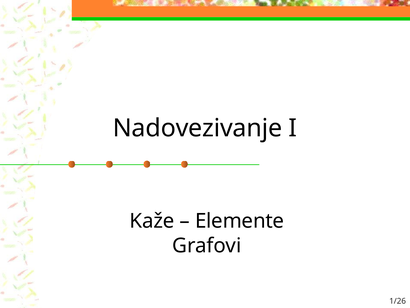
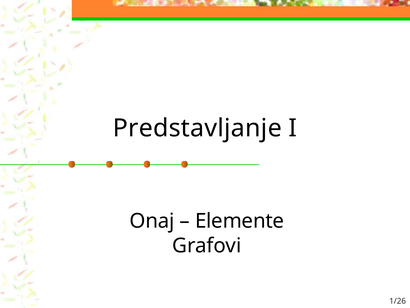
Nadovezivanje: Nadovezivanje -> Predstavljanje
Kaže: Kaže -> Onaj
